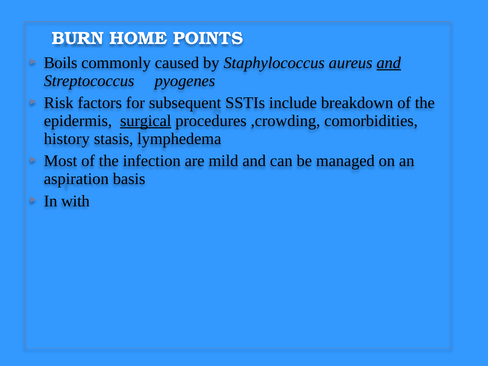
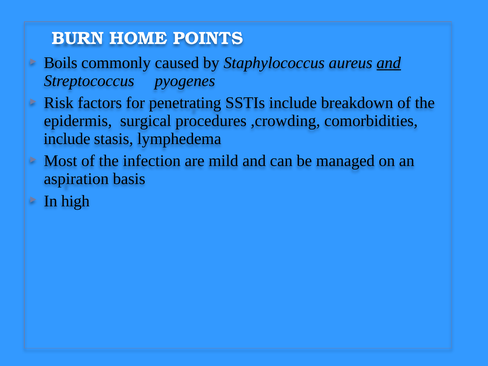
subsequent: subsequent -> penetrating
surgical underline: present -> none
history at (67, 139): history -> include
with: with -> high
